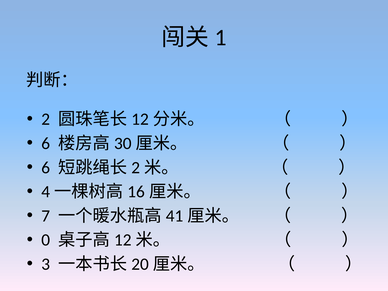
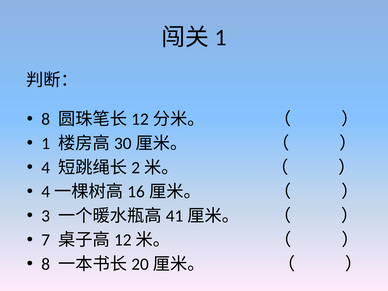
2 at (46, 119): 2 -> 8
6 at (46, 143): 6 -> 1
6 at (46, 168): 6 -> 4
7: 7 -> 3
0: 0 -> 7
3 at (46, 264): 3 -> 8
